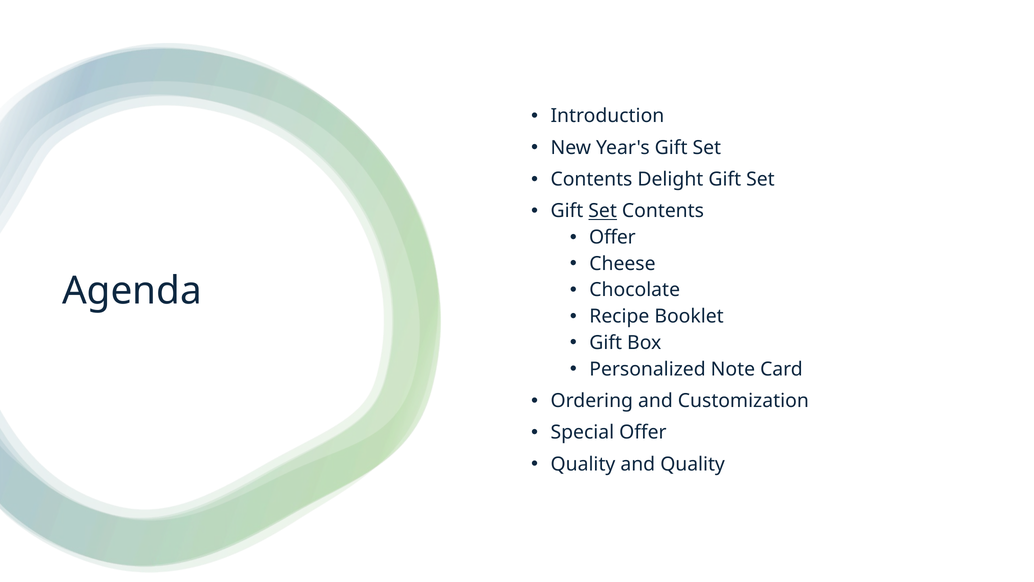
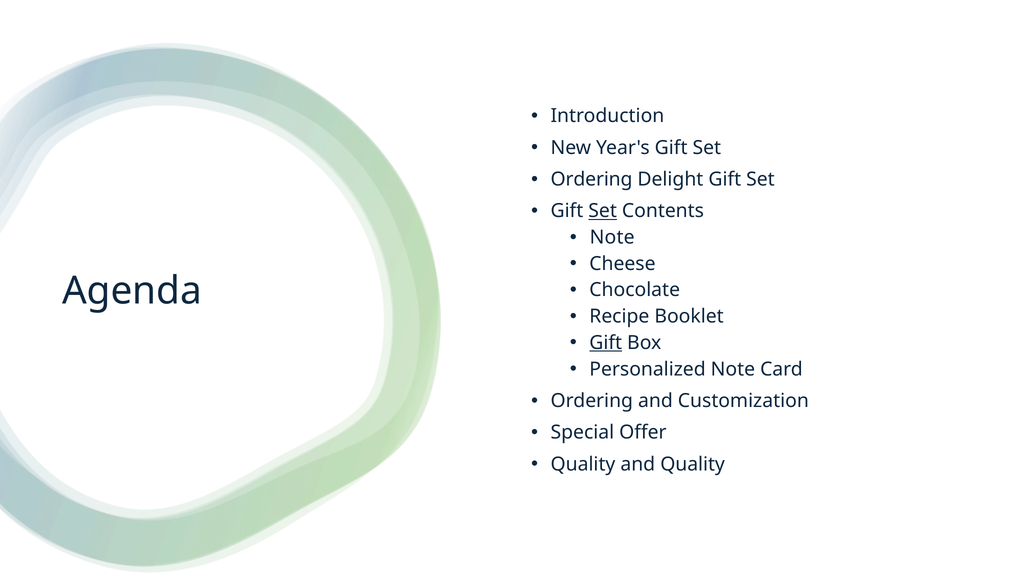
Contents at (592, 179): Contents -> Ordering
Offer at (612, 237): Offer -> Note
Gift at (606, 343) underline: none -> present
